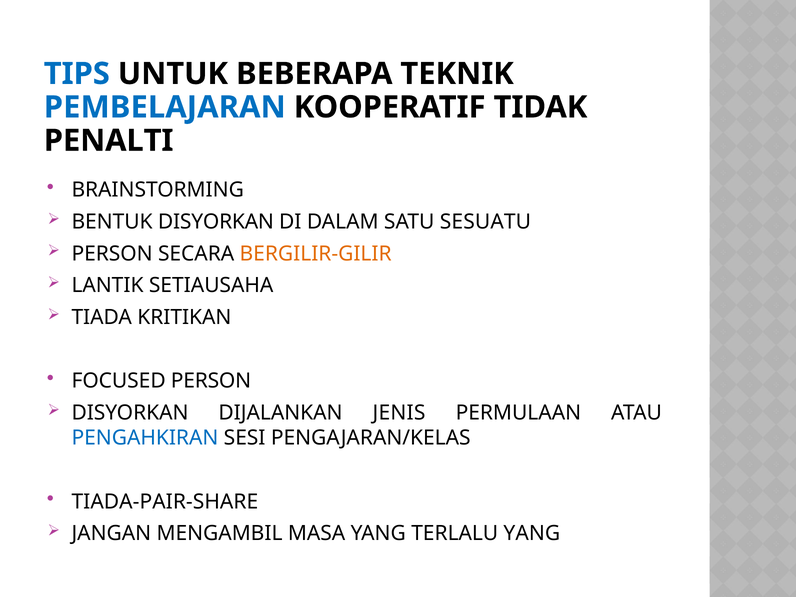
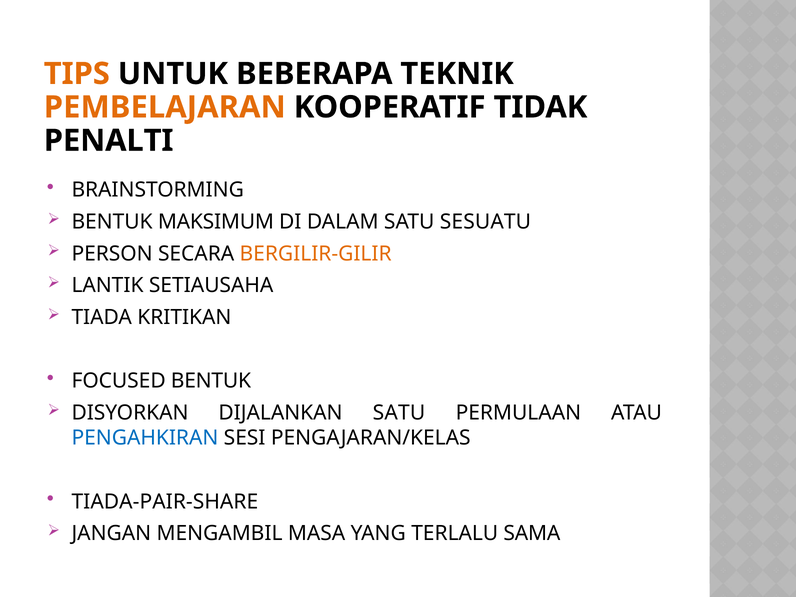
TIPS colour: blue -> orange
PEMBELAJARAN colour: blue -> orange
BENTUK DISYORKAN: DISYORKAN -> MAKSIMUM
FOCUSED PERSON: PERSON -> BENTUK
DIJALANKAN JENIS: JENIS -> SATU
TERLALU YANG: YANG -> SAMA
